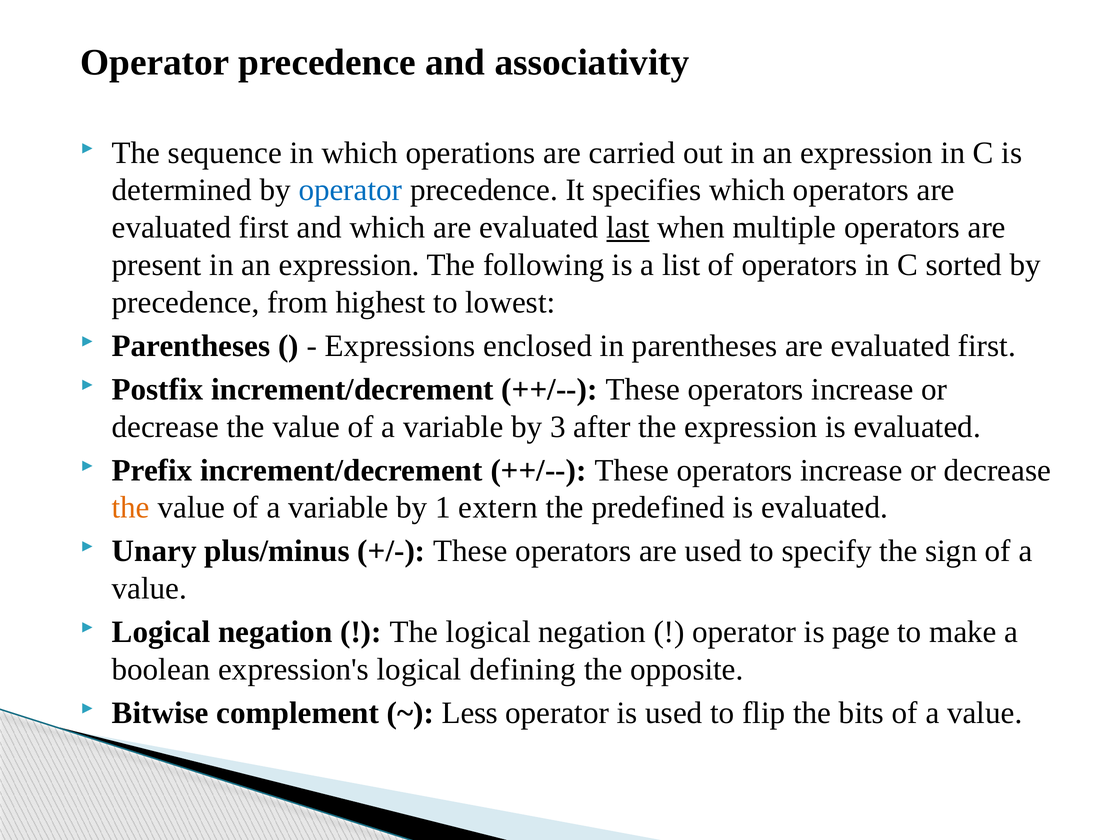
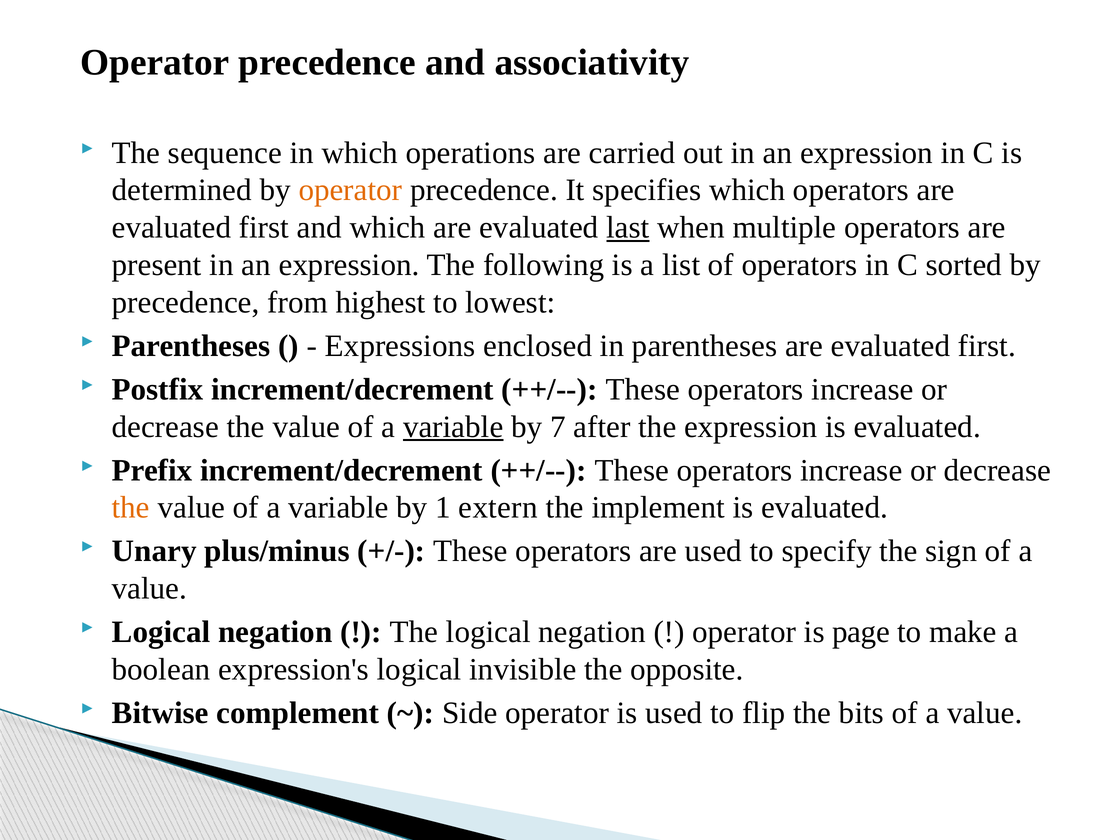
operator at (350, 190) colour: blue -> orange
variable at (453, 427) underline: none -> present
3: 3 -> 7
predefined: predefined -> implement
defining: defining -> invisible
Less: Less -> Side
